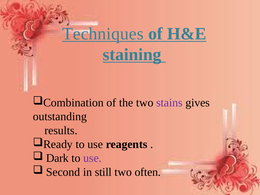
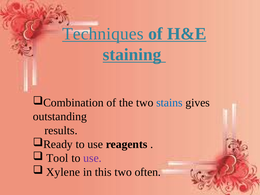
stains colour: purple -> blue
Dark: Dark -> Tool
Second: Second -> Xylene
still: still -> this
